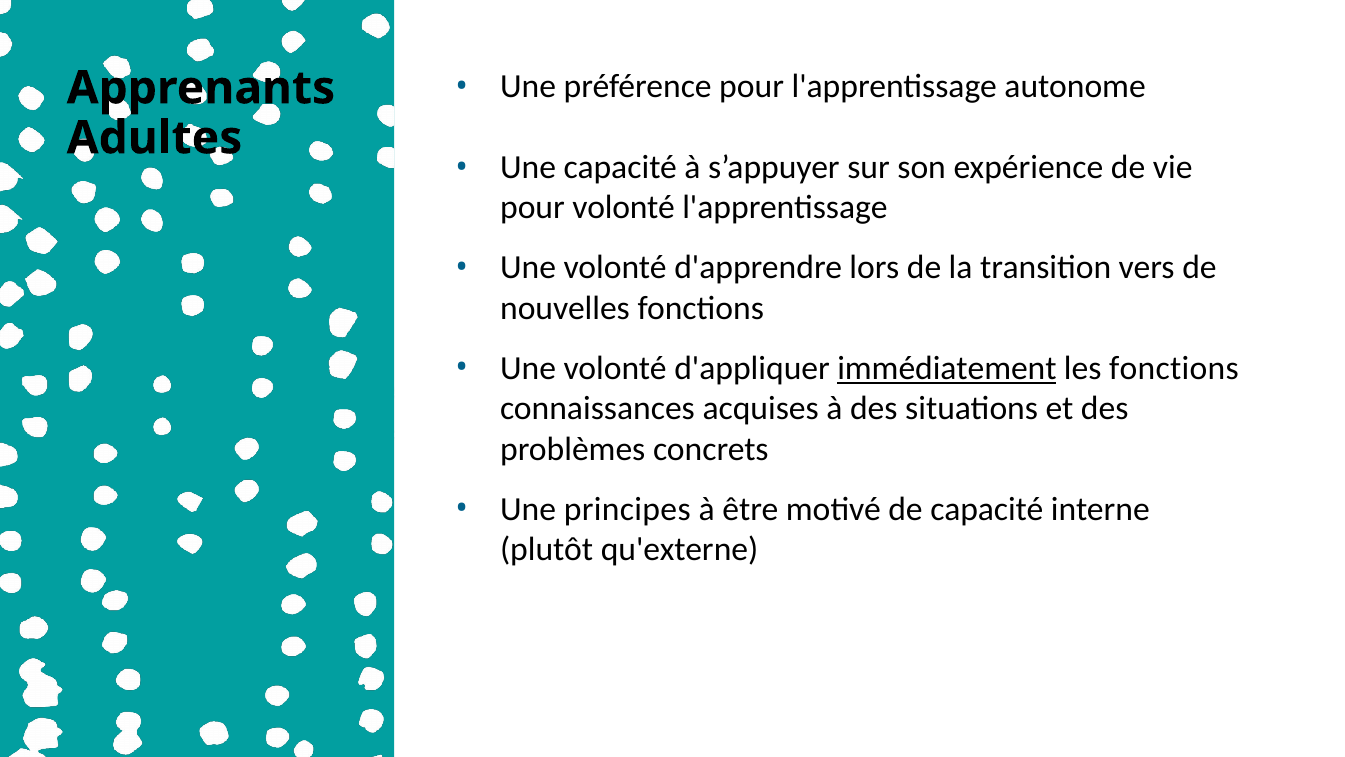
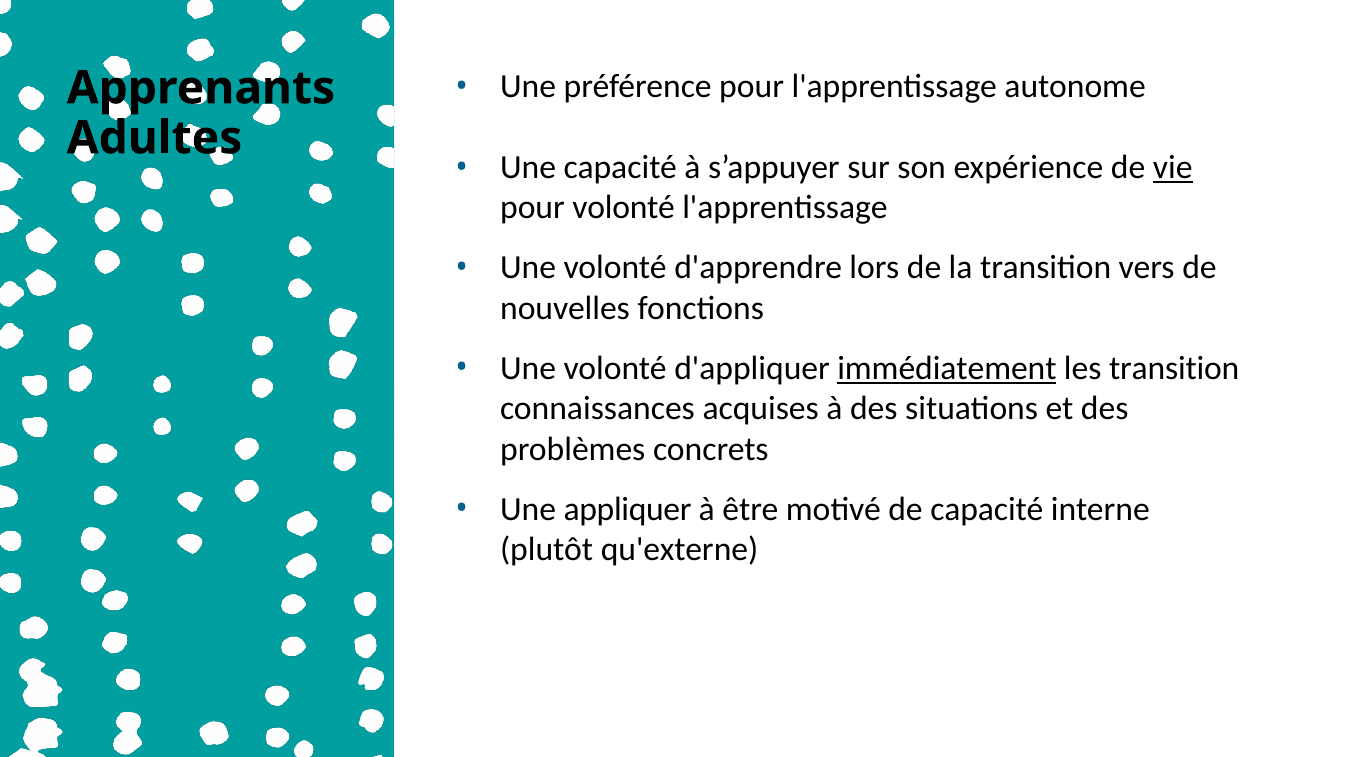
vie underline: none -> present
les fonctions: fonctions -> transition
principes: principes -> appliquer
